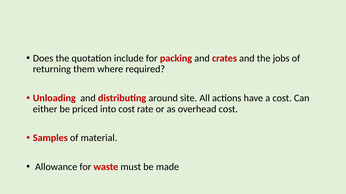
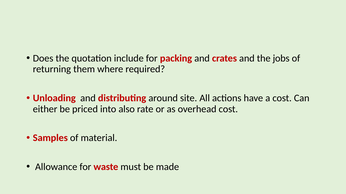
into cost: cost -> also
